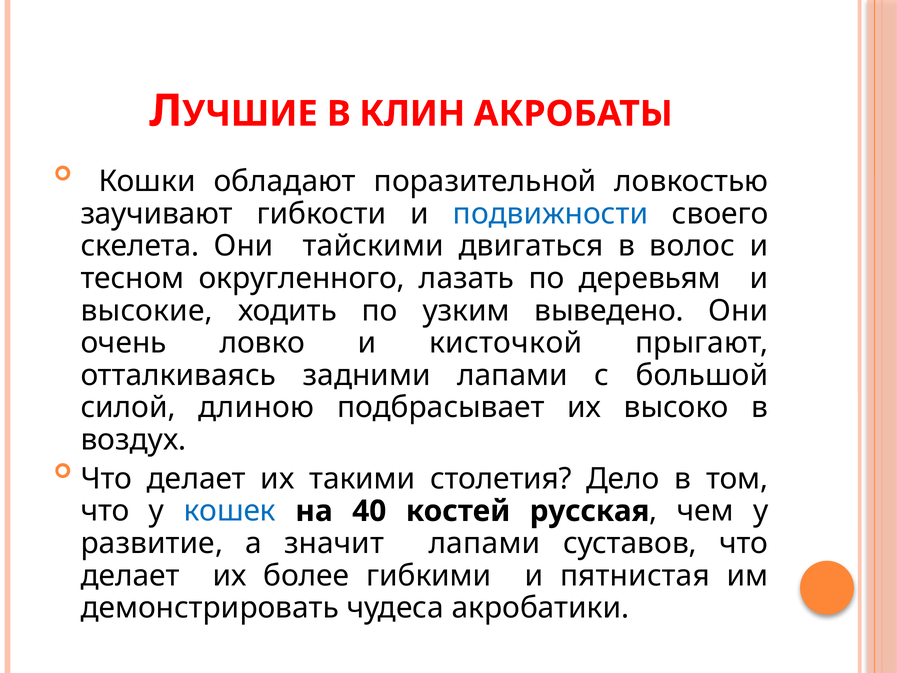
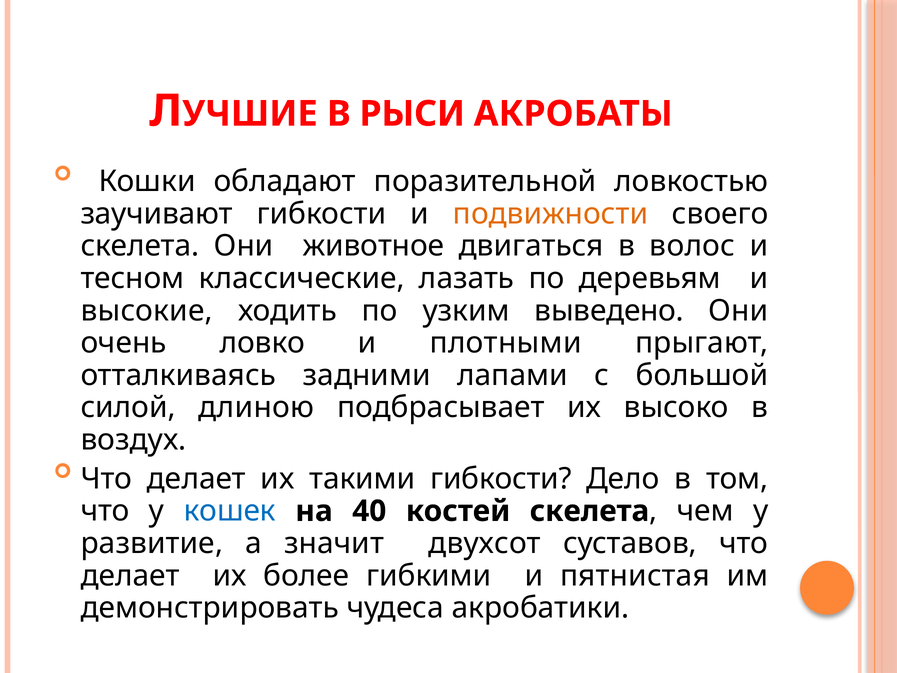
КЛИН: КЛИН -> РЫСИ
подвижности colour: blue -> orange
тайскими: тайскими -> животное
округленного: округленного -> классические
кисточкой: кисточкой -> плотными
такими столетия: столетия -> гибкости
костей русская: русская -> скелета
значит лапами: лапами -> двухсот
